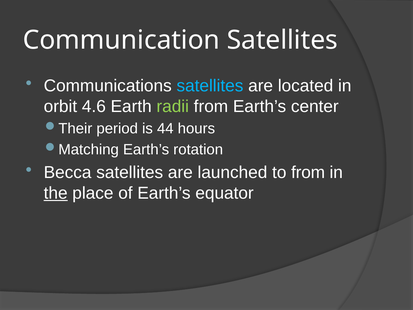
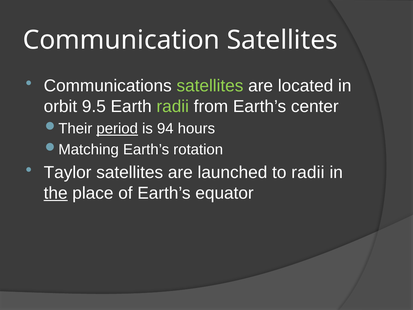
satellites at (210, 86) colour: light blue -> light green
4.6: 4.6 -> 9.5
period underline: none -> present
44: 44 -> 94
Becca: Becca -> Taylor
to from: from -> radii
